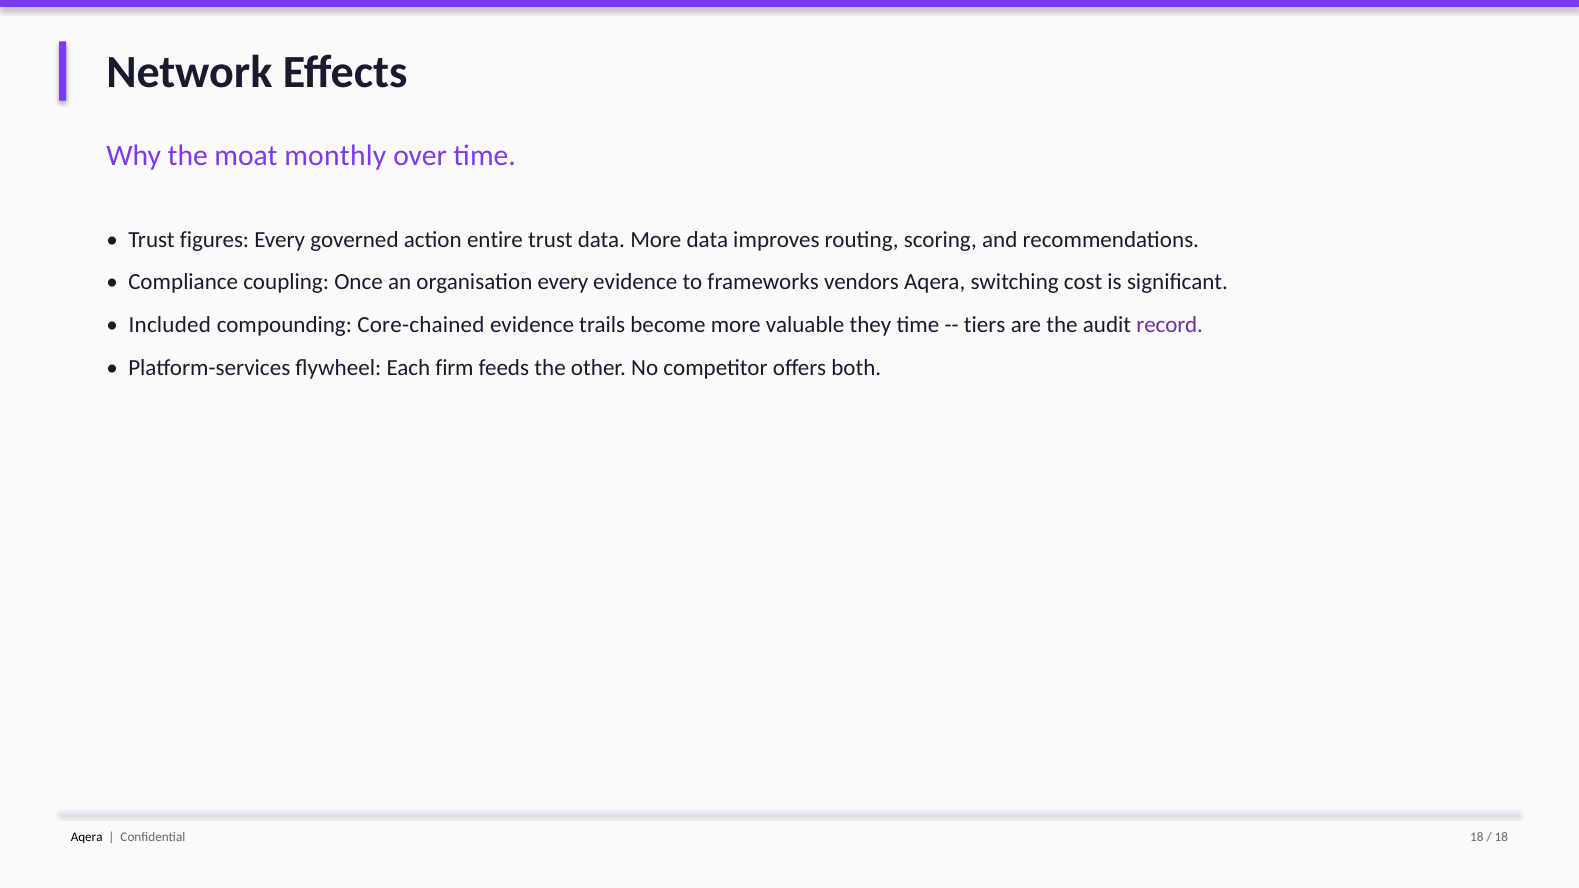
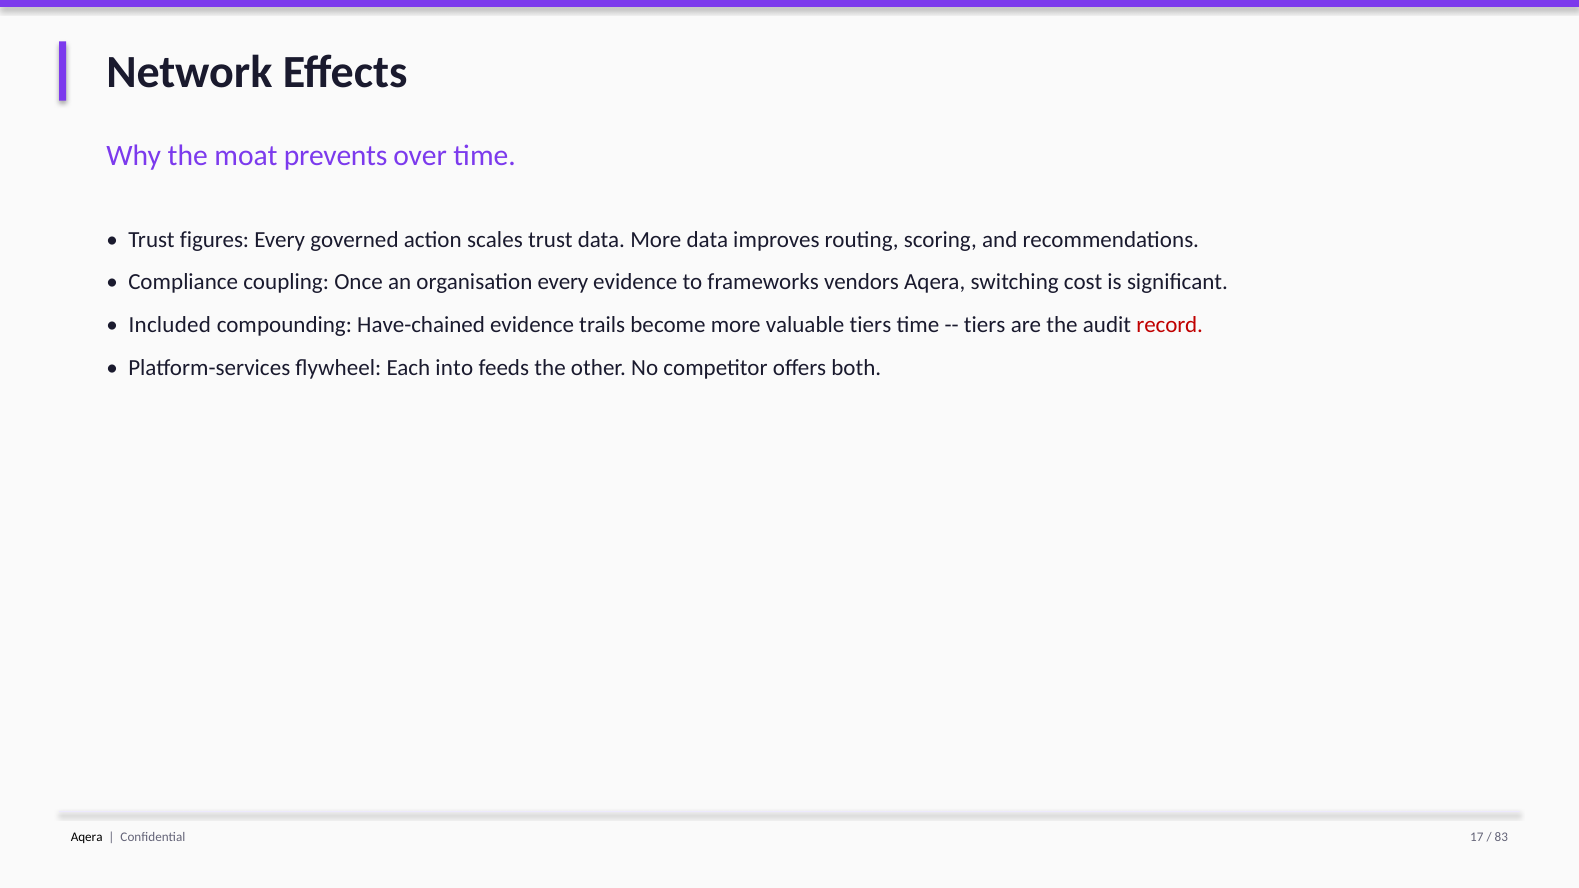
monthly: monthly -> prevents
entire: entire -> scales
Core-chained: Core-chained -> Have-chained
valuable they: they -> tiers
record colour: purple -> red
firm: firm -> into
Confidential 18: 18 -> 17
18 at (1501, 838): 18 -> 83
